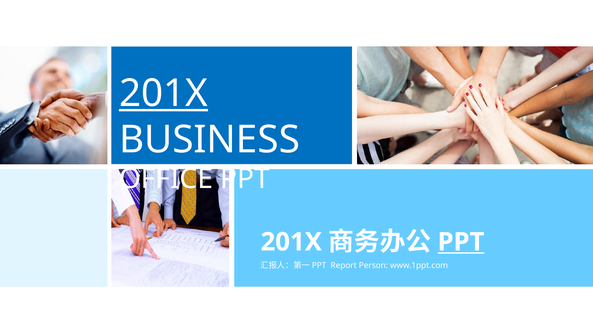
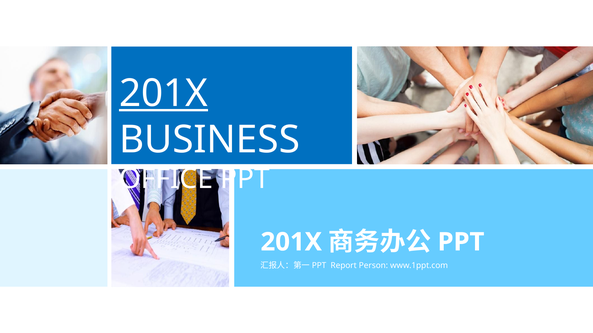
PPT at (461, 242) underline: present -> none
